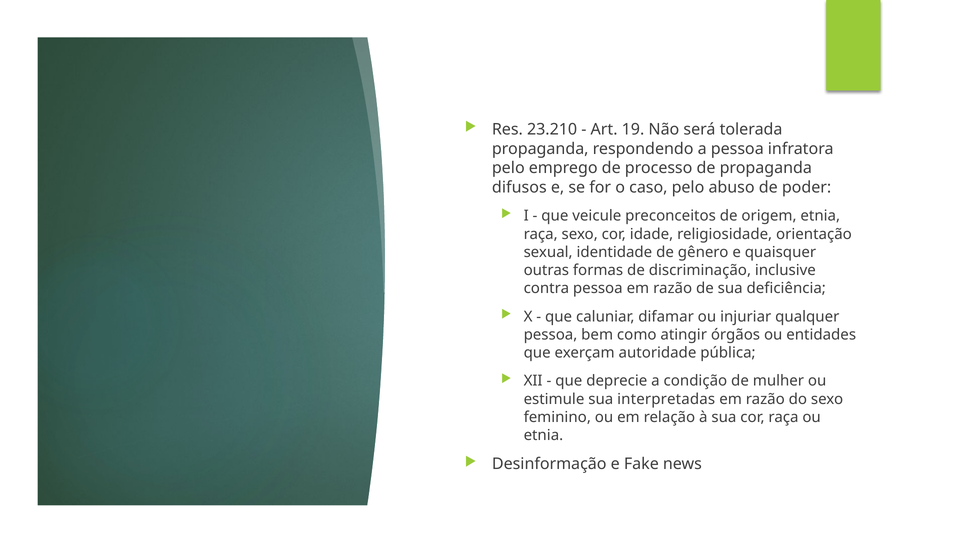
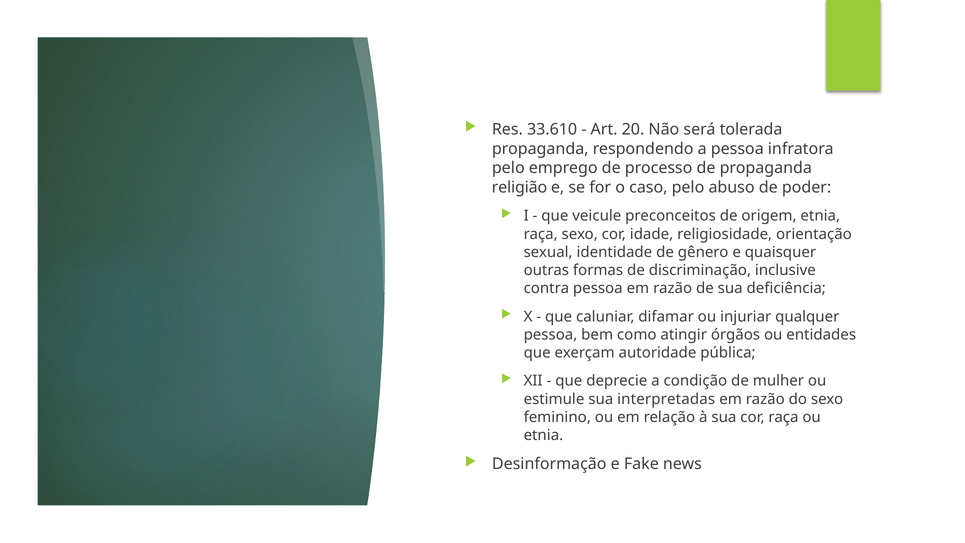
23.210: 23.210 -> 33.610
19: 19 -> 20
difusos: difusos -> religião
